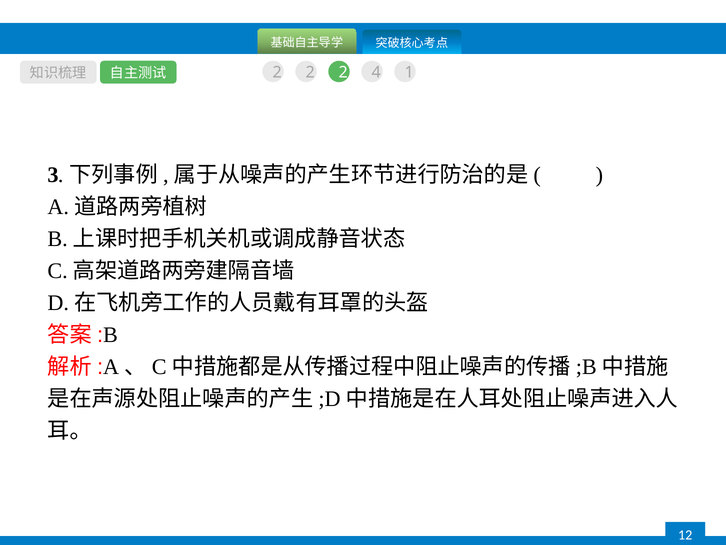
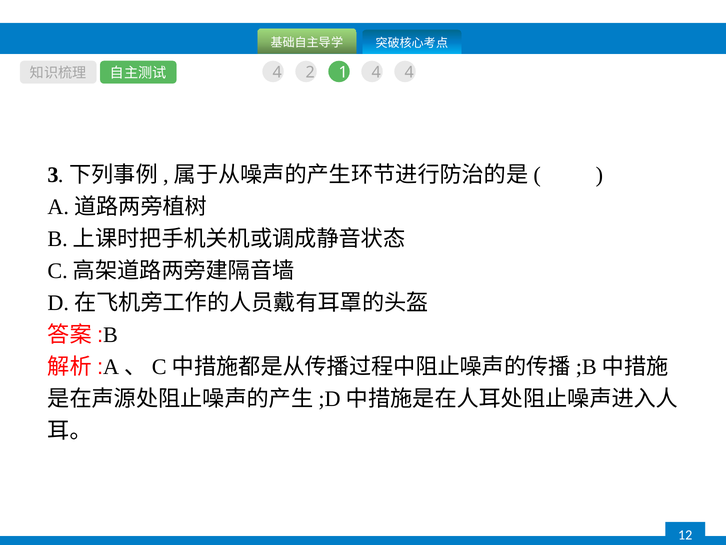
2 at (277, 73): 2 -> 4
2 at (343, 73): 2 -> 1
4 1: 1 -> 4
